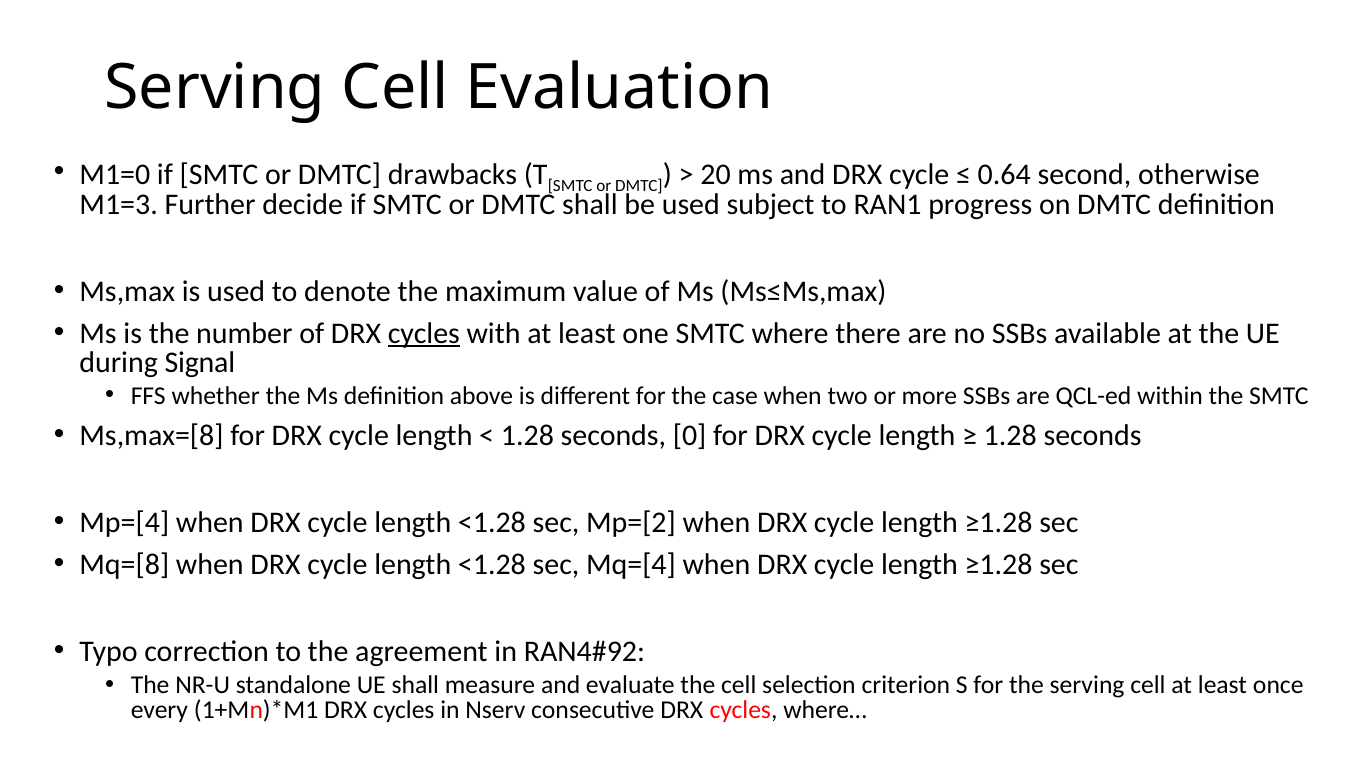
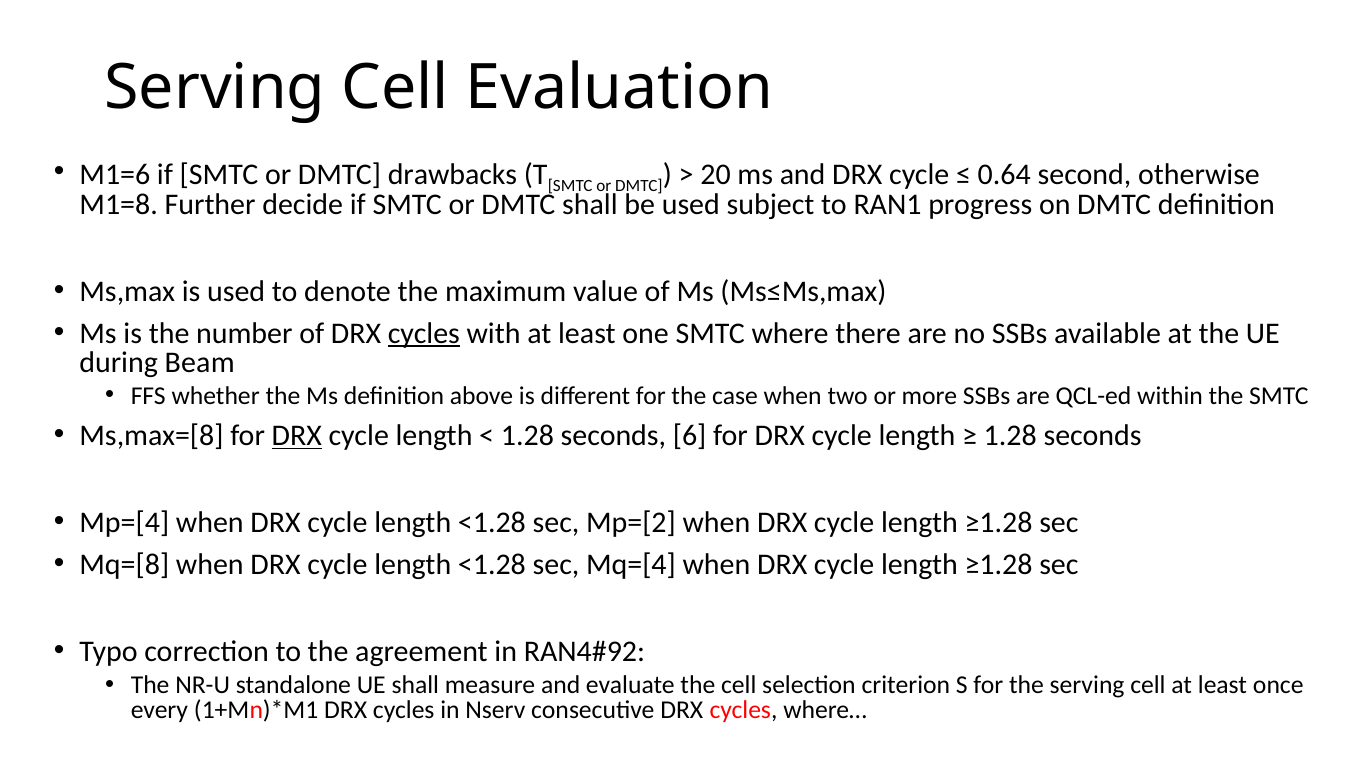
M1=0: M1=0 -> M1=6
M1=3: M1=3 -> M1=8
Signal: Signal -> Beam
DRX at (297, 436) underline: none -> present
0: 0 -> 6
